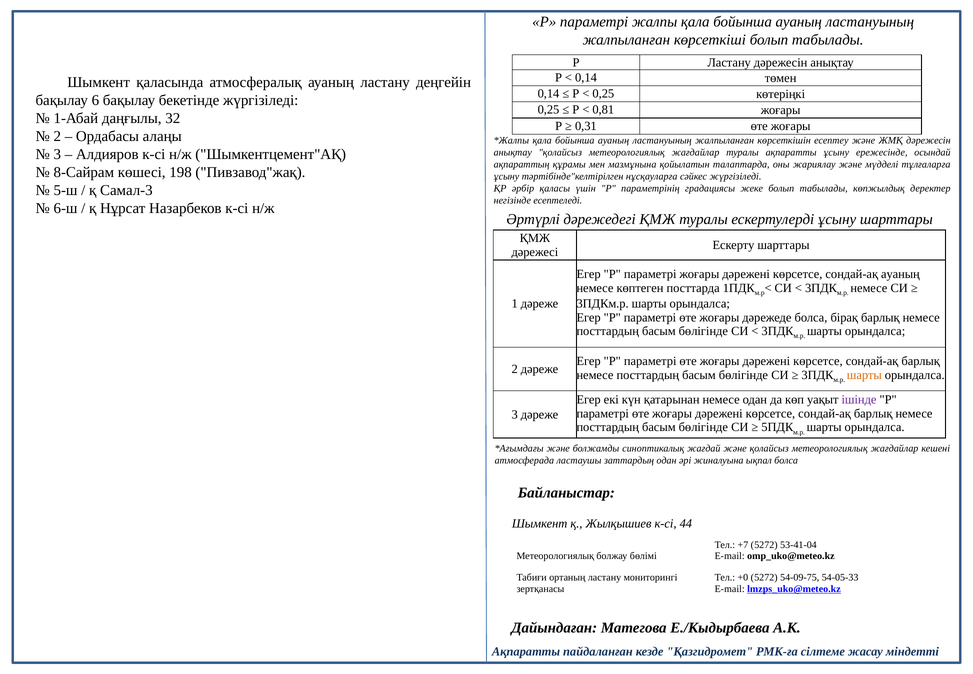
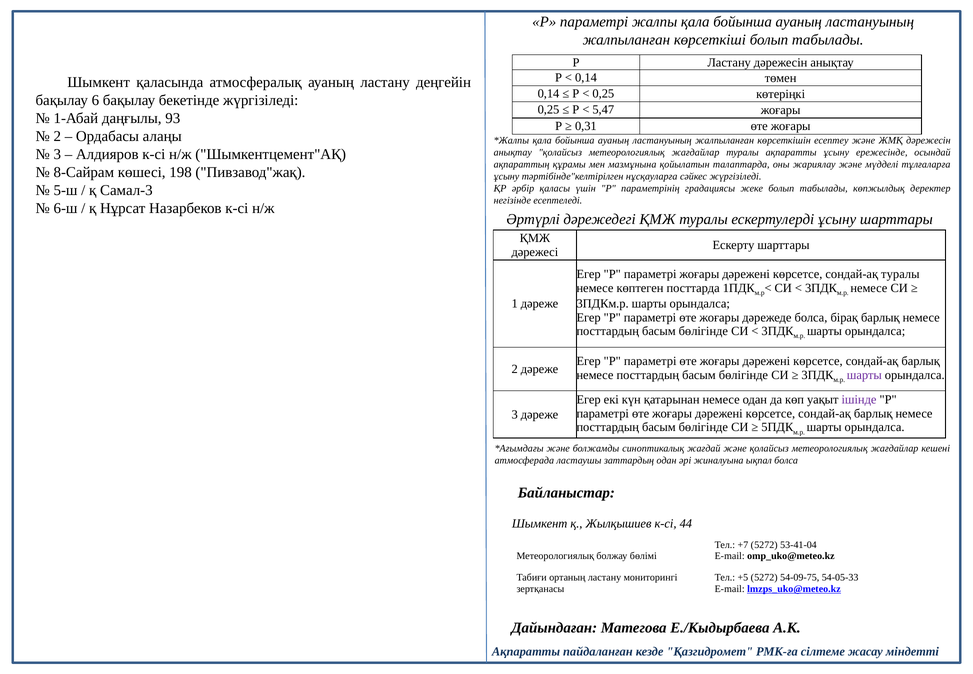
0,81: 0,81 -> 5,47
32: 32 -> 93
сондай-ақ ауаның: ауаның -> туралы
шарты at (864, 375) colour: orange -> purple
+0: +0 -> +5
